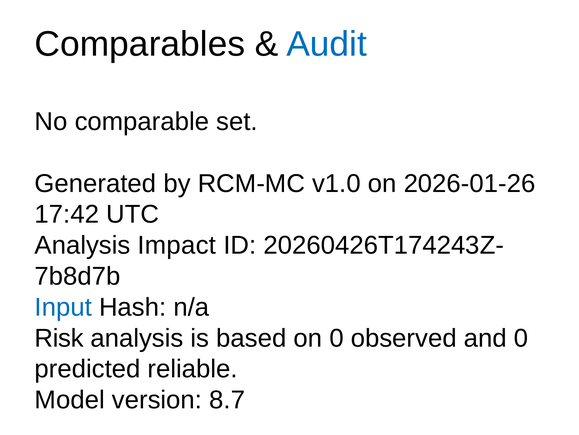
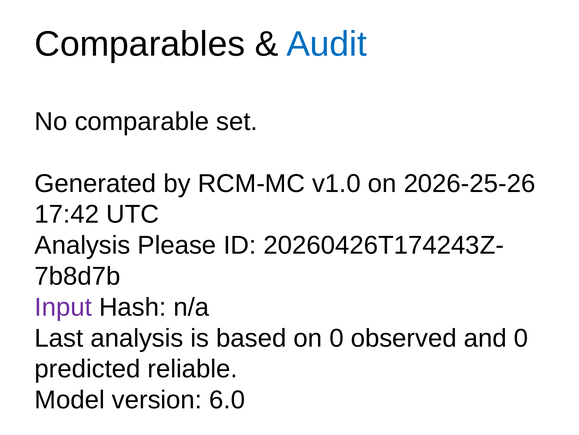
2026-01-26: 2026-01-26 -> 2026-25-26
Impact: Impact -> Please
Input colour: blue -> purple
Risk: Risk -> Last
8.7: 8.7 -> 6.0
